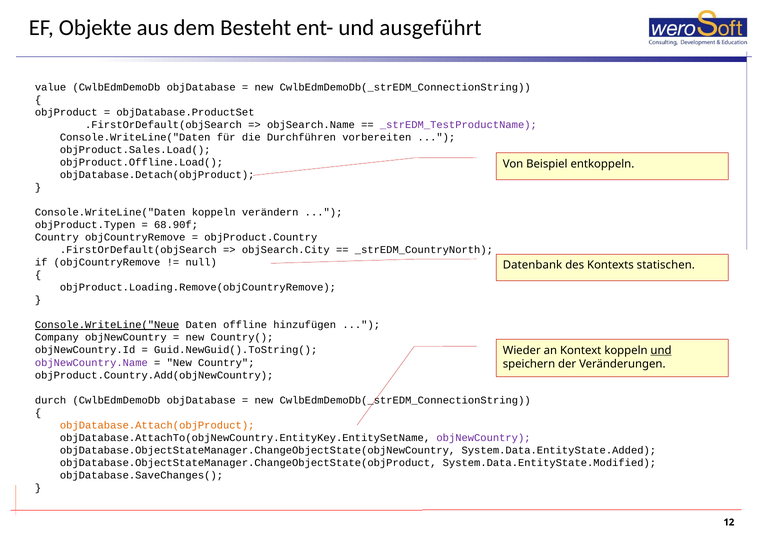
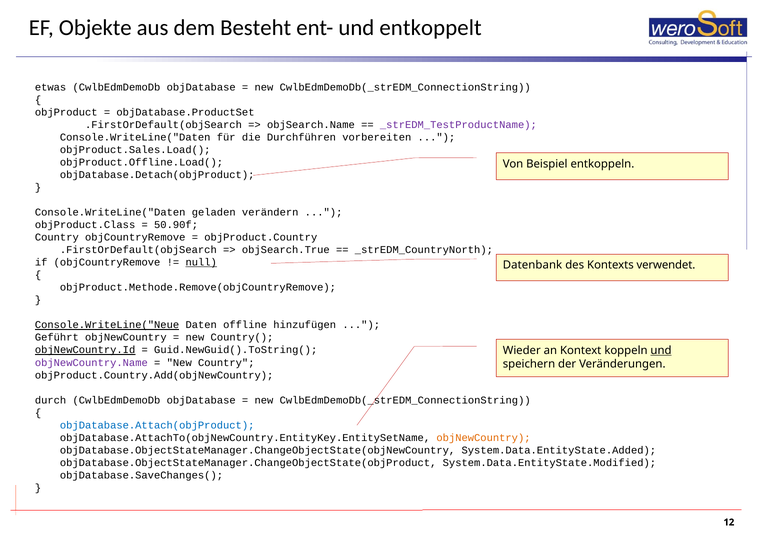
ausgeführt: ausgeführt -> entkoppelt
value: value -> etwas
Console.WriteLine("Daten koppeln: koppeln -> geladen
objProduct.Typen: objProduct.Typen -> objProduct.Class
68.90f: 68.90f -> 50.90f
objSearch.City: objSearch.City -> objSearch.True
null underline: none -> present
statischen: statischen -> verwendet
objProduct.Loading.Remove(objCountryRemove: objProduct.Loading.Remove(objCountryRemove -> objProduct.Methode.Remove(objCountryRemove
Company: Company -> Geführt
objNewCountry.Id underline: none -> present
objDatabase.Attach(objProduct colour: orange -> blue
objNewCountry at (483, 438) colour: purple -> orange
